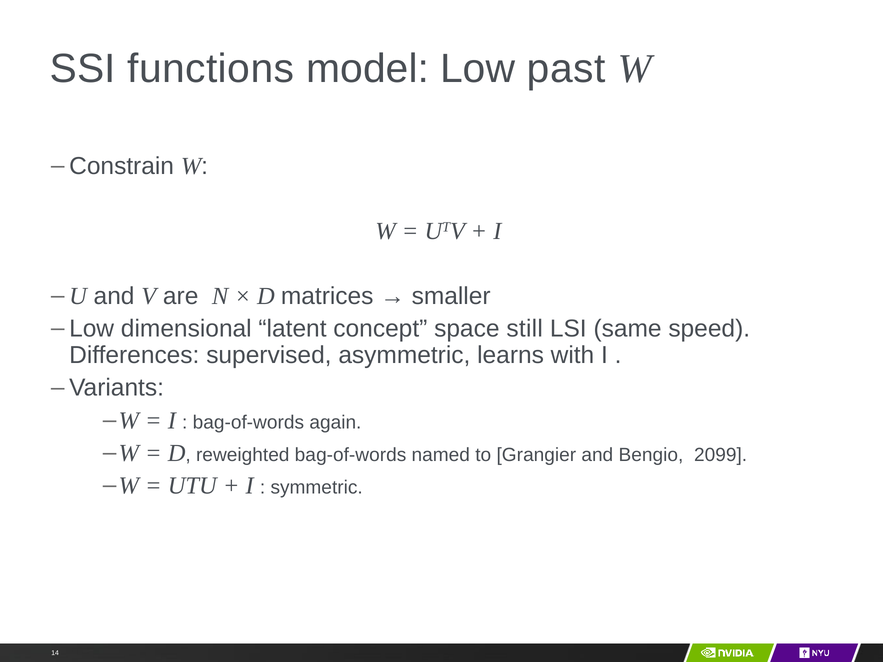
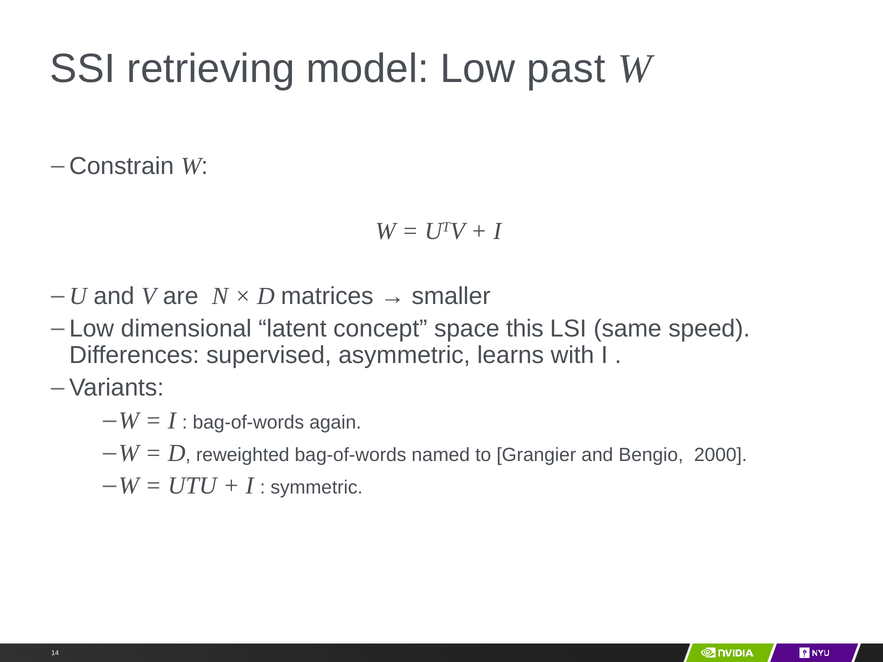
functions: functions -> retrieving
still: still -> this
2099: 2099 -> 2000
